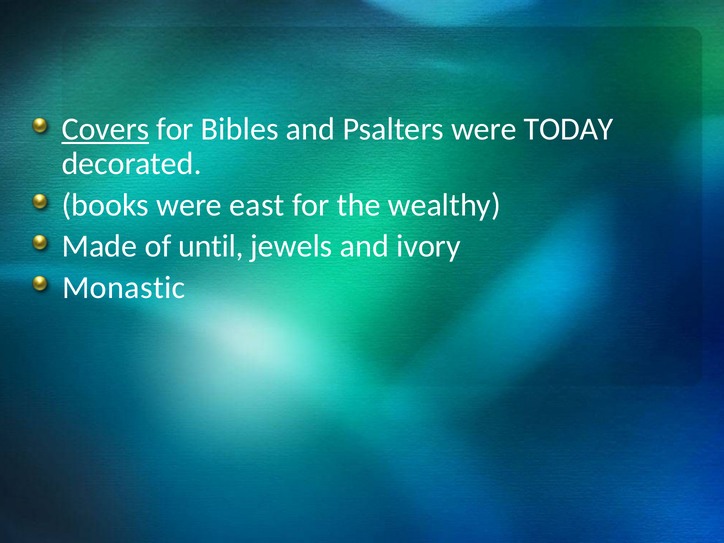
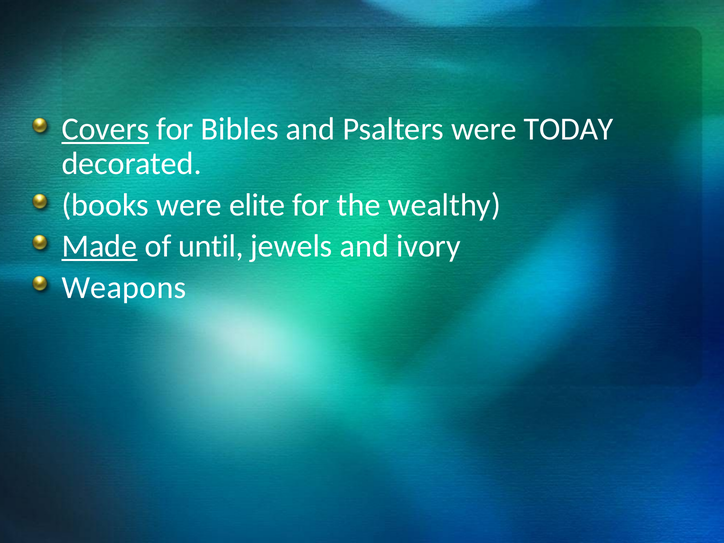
east: east -> elite
Made underline: none -> present
Monastic: Monastic -> Weapons
